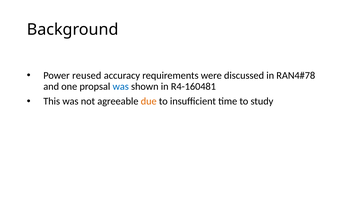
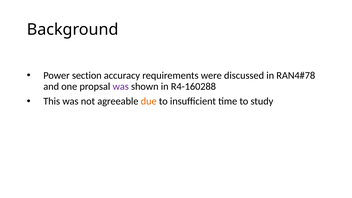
reused: reused -> section
was at (121, 87) colour: blue -> purple
R4-160481: R4-160481 -> R4-160288
